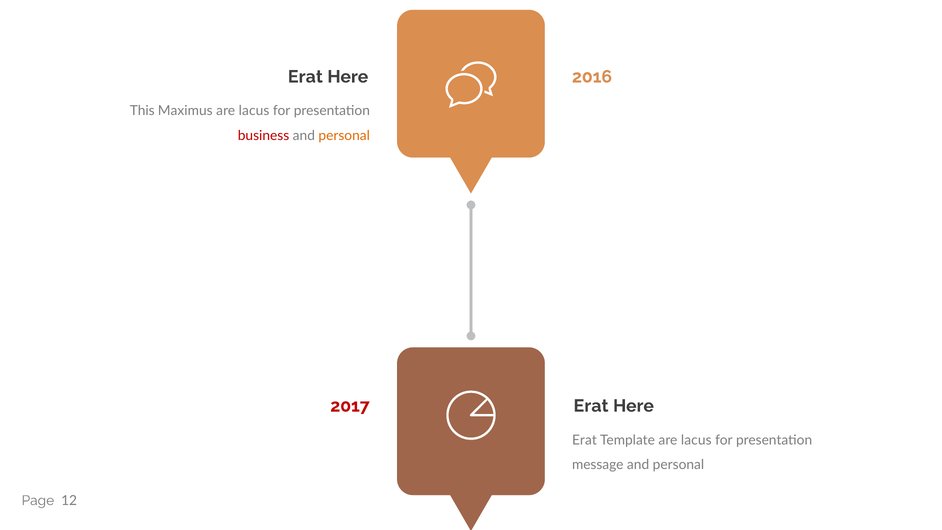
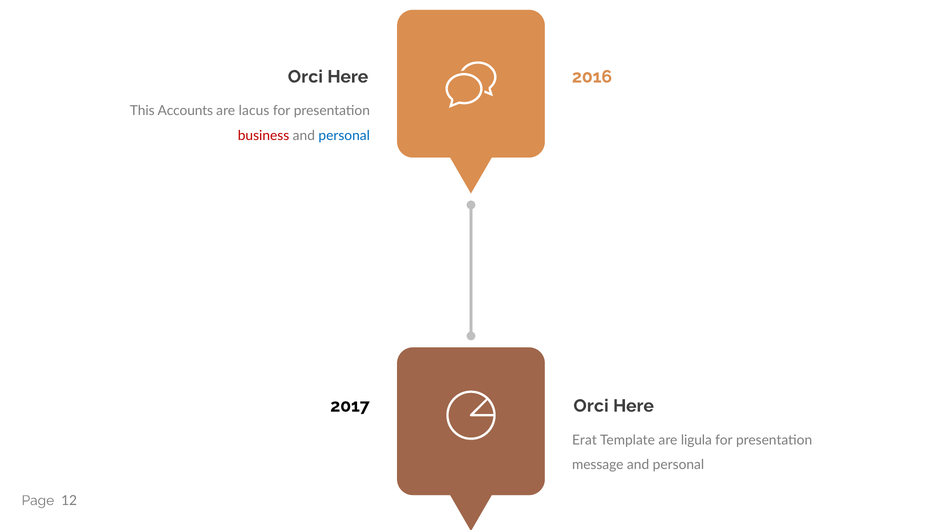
Erat at (305, 77): Erat -> Orci
Maximus: Maximus -> Accounts
personal at (344, 136) colour: orange -> blue
2017 colour: red -> black
Erat at (591, 406): Erat -> Orci
Template are lacus: lacus -> ligula
